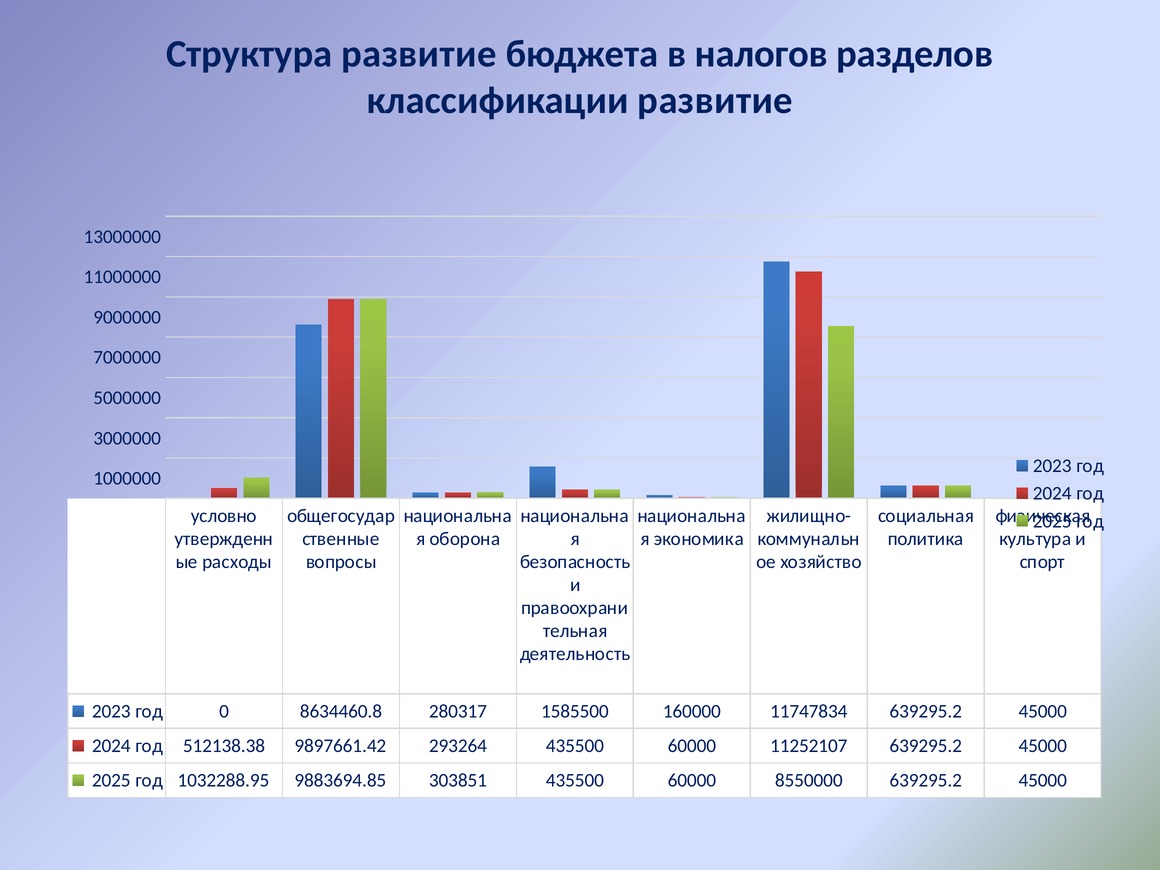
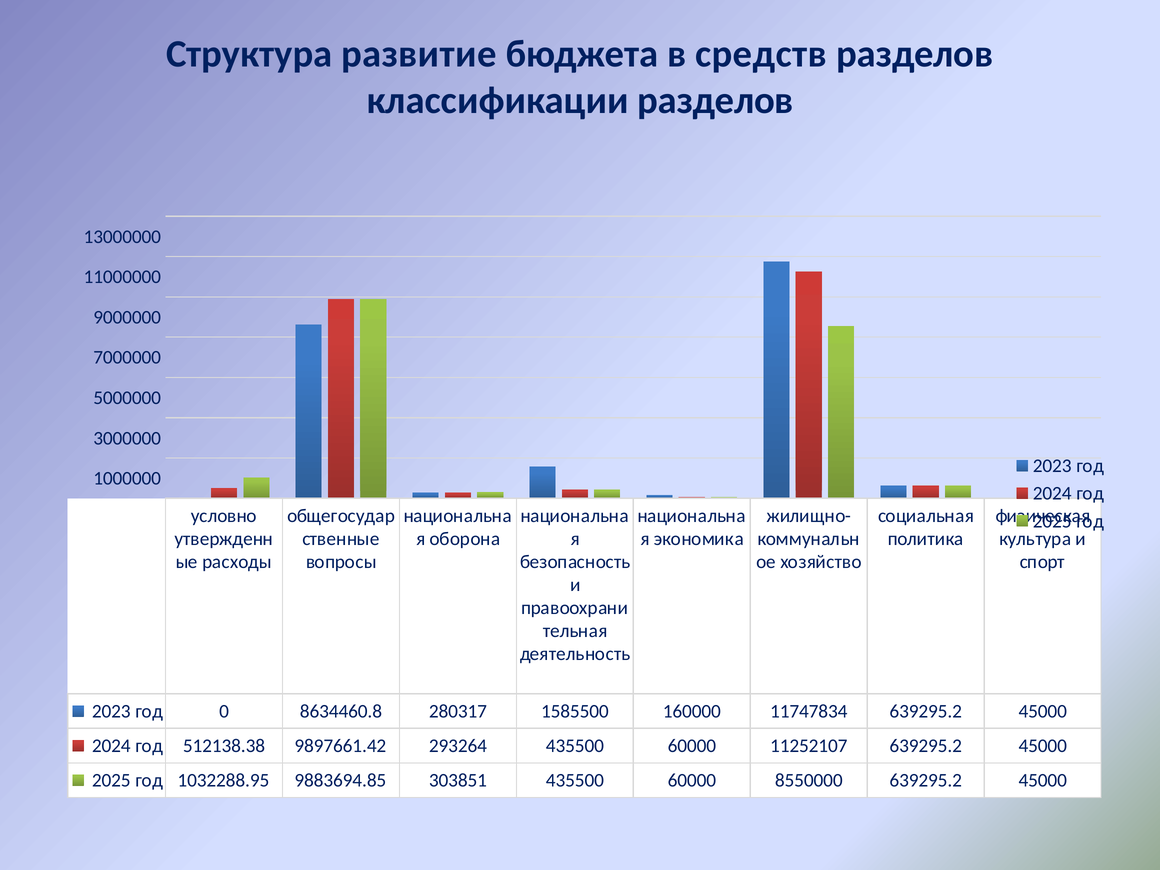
налогов: налогов -> средств
классификации развитие: развитие -> разделов
